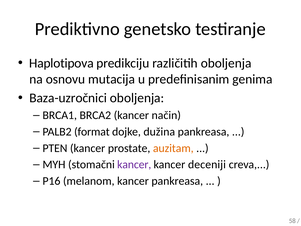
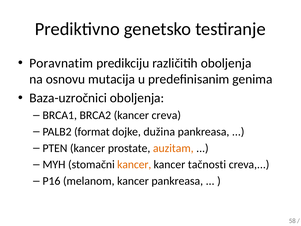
Haplotipova: Haplotipova -> Poravnatim
kancer način: način -> creva
kancer at (134, 164) colour: purple -> orange
deceniji: deceniji -> tačnosti
